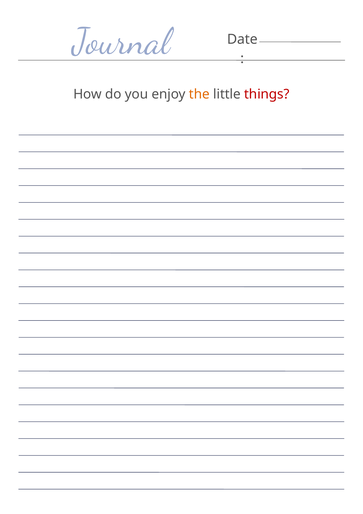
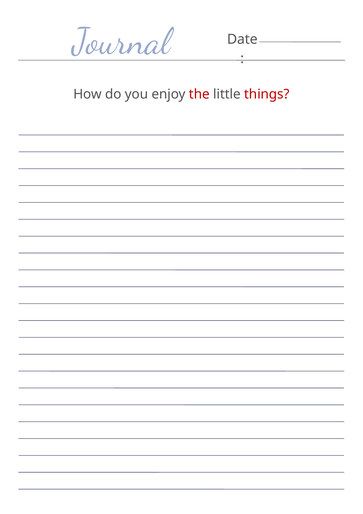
the colour: orange -> red
